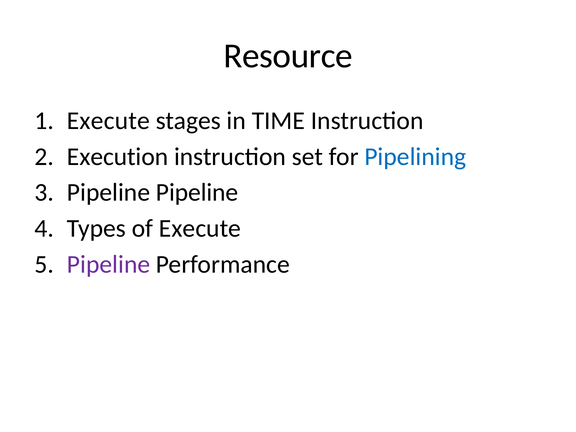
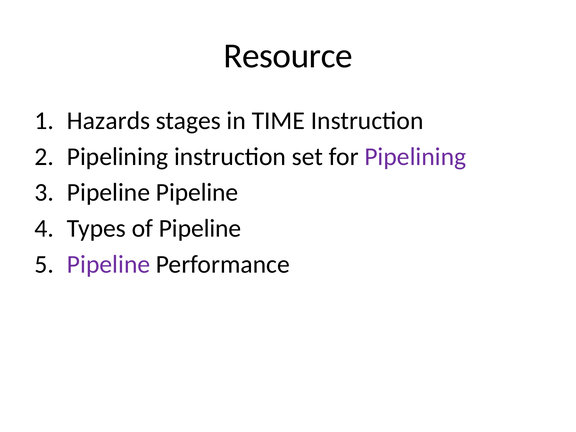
Execute at (108, 121): Execute -> Hazards
Execution at (118, 157): Execution -> Pipelining
Pipelining at (415, 157) colour: blue -> purple
of Execute: Execute -> Pipeline
